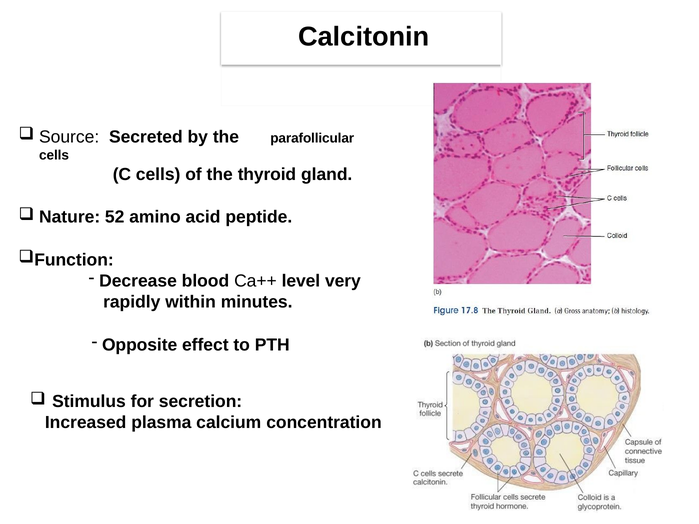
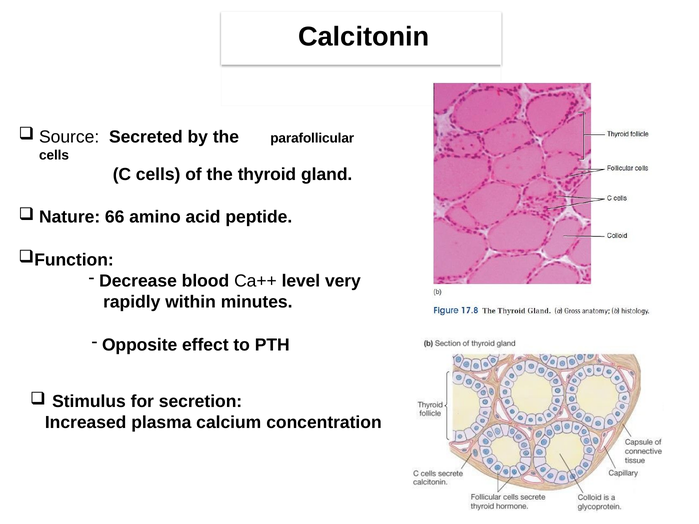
52: 52 -> 66
